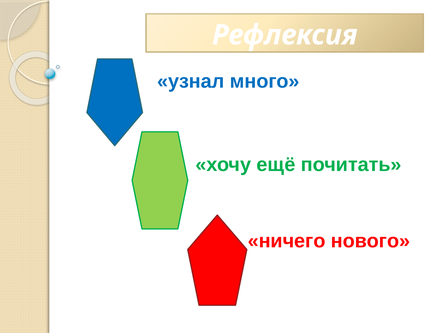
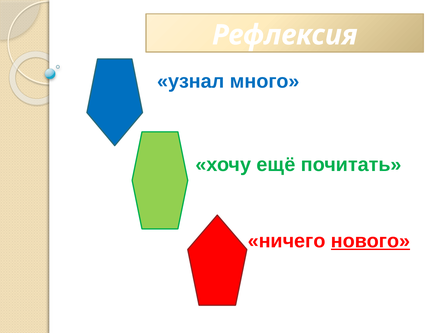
нового underline: none -> present
